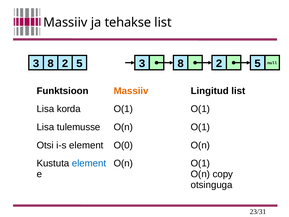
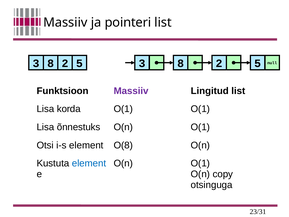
tehakse: tehakse -> pointeri
Massiiv at (131, 91) colour: orange -> purple
tulemusse: tulemusse -> õnnestuks
O(0: O(0 -> O(8
